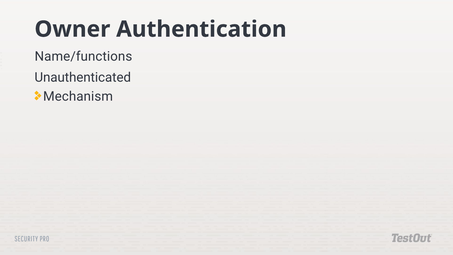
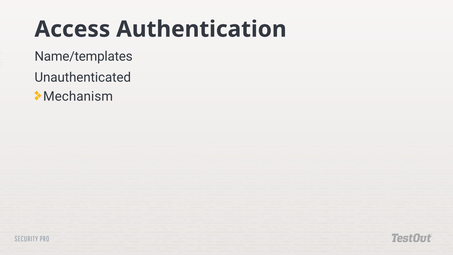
Owner: Owner -> Access
Name/functions: Name/functions -> Name/templates
